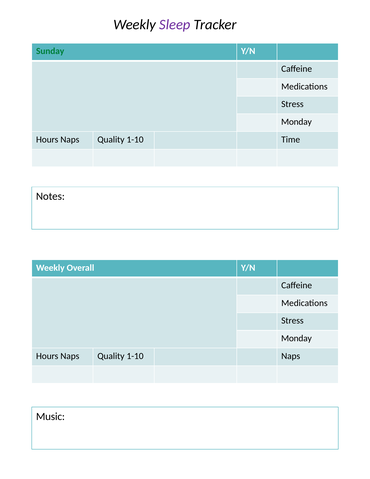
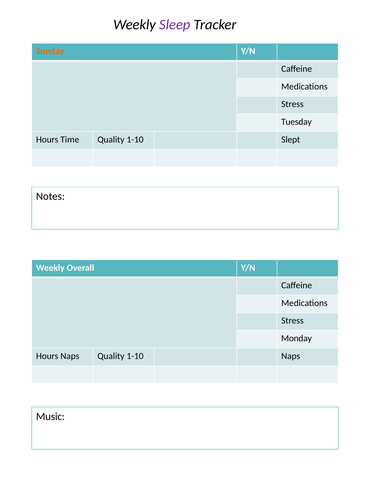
Sunday colour: green -> orange
Monday at (296, 122): Monday -> Tuesday
Naps at (70, 139): Naps -> Time
Time: Time -> Slept
